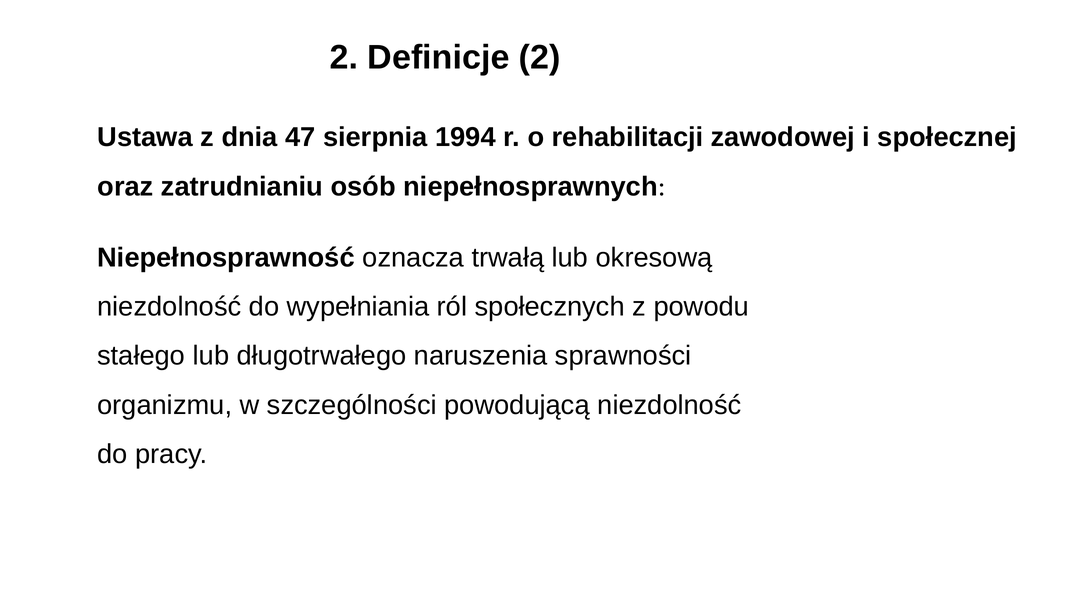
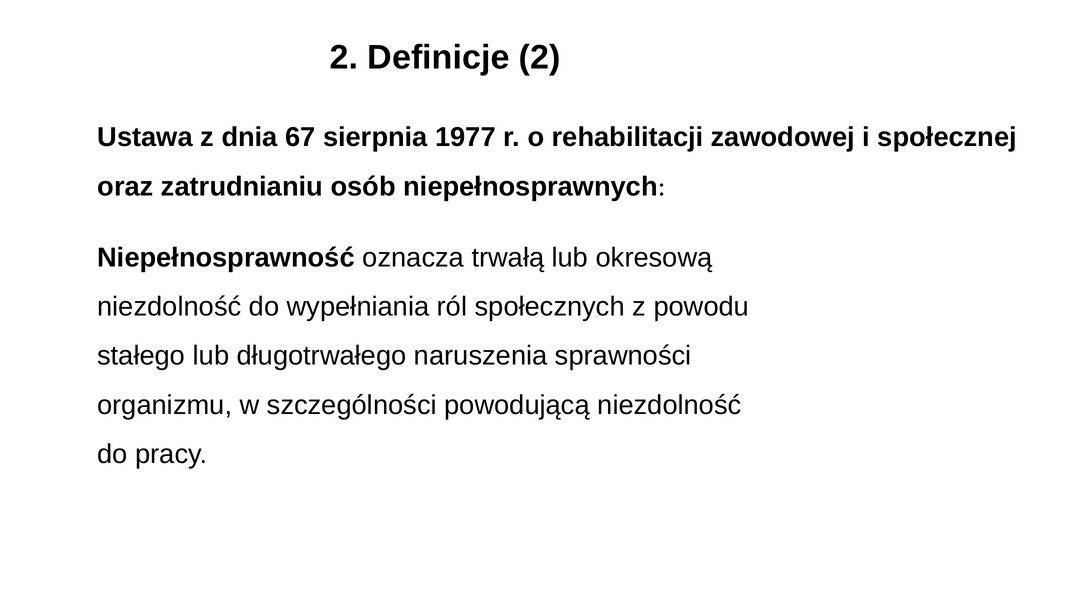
47: 47 -> 67
1994: 1994 -> 1977
